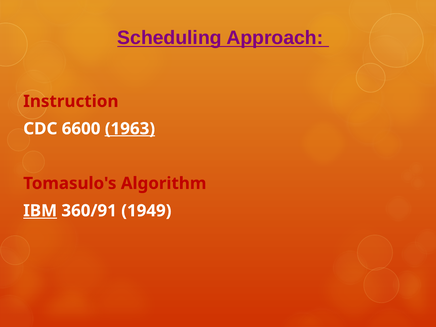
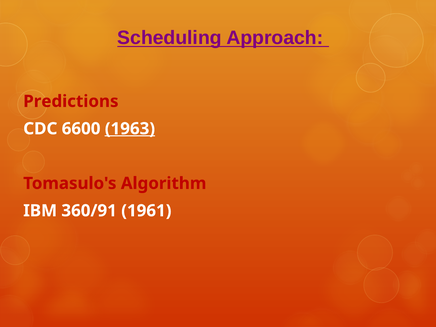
Instruction: Instruction -> Predictions
IBM underline: present -> none
1949: 1949 -> 1961
